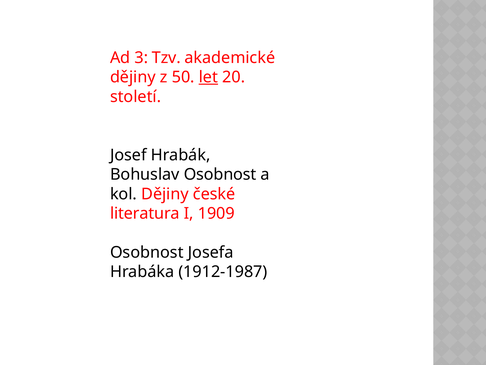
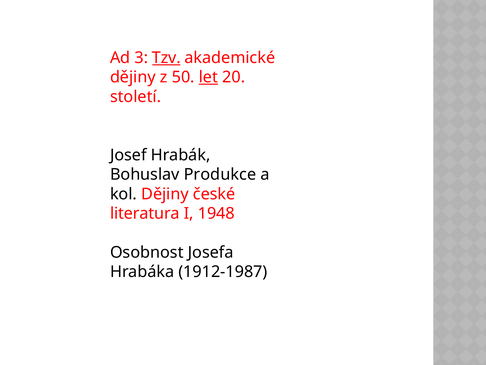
Tzv underline: none -> present
Bohuslav Osobnost: Osobnost -> Produkce
1909: 1909 -> 1948
